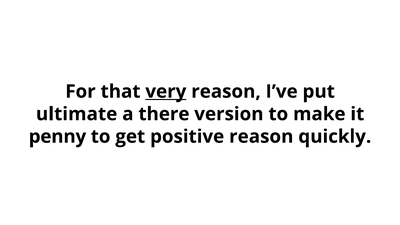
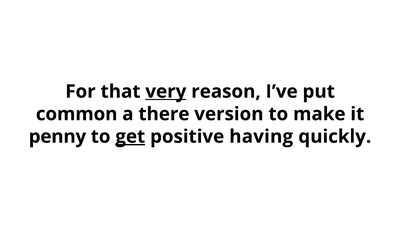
ultimate: ultimate -> common
get underline: none -> present
positive reason: reason -> having
